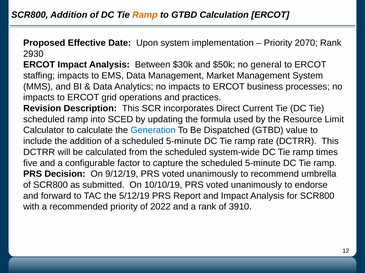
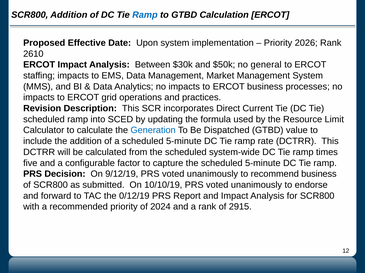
Ramp at (145, 15) colour: orange -> blue
2070: 2070 -> 2026
2930: 2930 -> 2610
recommend umbrella: umbrella -> business
5/12/19: 5/12/19 -> 0/12/19
2022: 2022 -> 2024
3910: 3910 -> 2915
